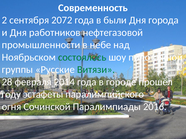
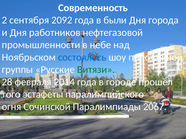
2072: 2072 -> 2092
состоялось colour: green -> blue
году: году -> того
2016: 2016 -> 2067
